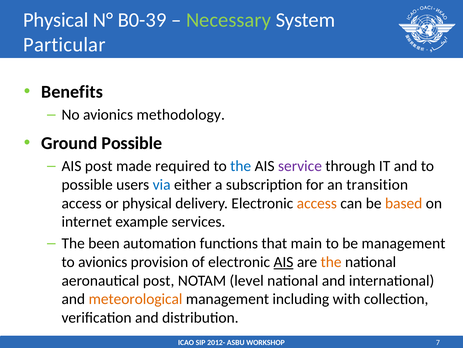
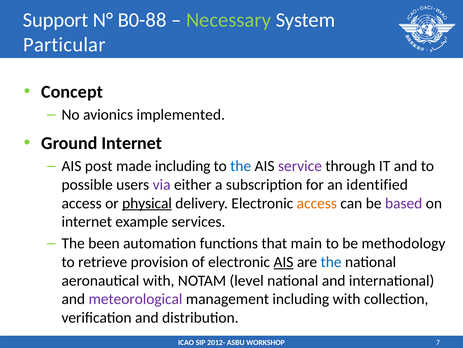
Physical at (56, 20): Physical -> Support
B0-39: B0-39 -> B0-88
Benefits: Benefits -> Concept
methodology: methodology -> implemented
Ground Possible: Possible -> Internet
made required: required -> including
via colour: blue -> purple
transition: transition -> identified
physical at (147, 203) underline: none -> present
based colour: orange -> purple
be management: management -> methodology
to avionics: avionics -> retrieve
the at (331, 262) colour: orange -> blue
aeronautical post: post -> with
meteorological colour: orange -> purple
